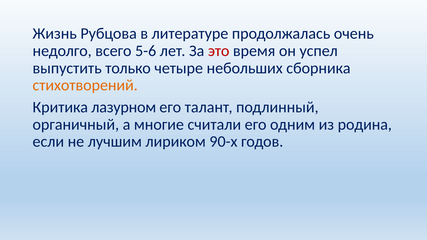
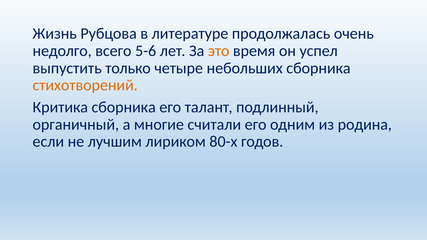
это colour: red -> orange
Критика лазурном: лазурном -> сборника
90-х: 90-х -> 80-х
